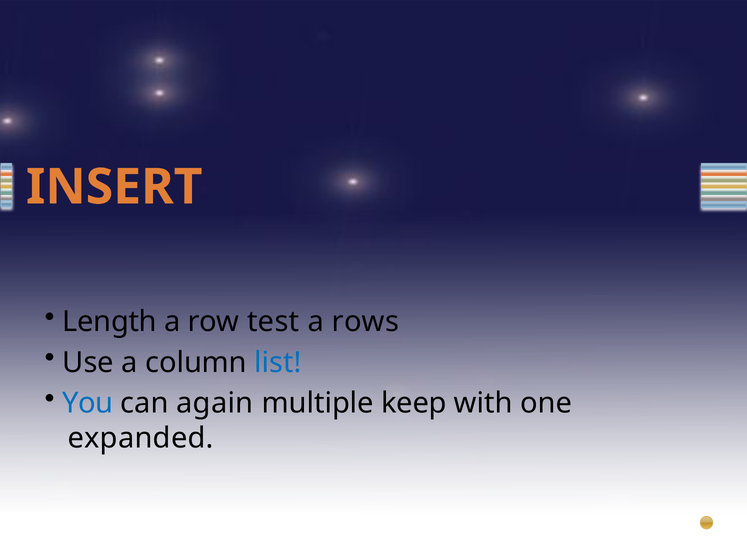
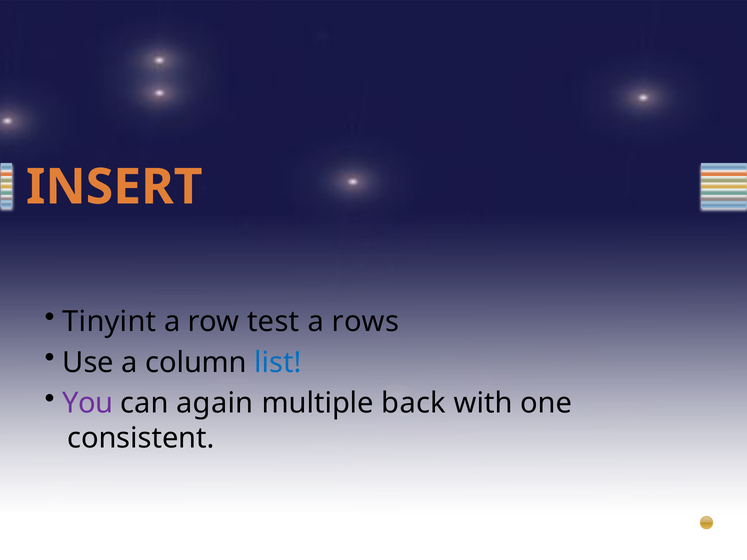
Length: Length -> Tinyint
You colour: blue -> purple
keep: keep -> back
expanded: expanded -> consistent
